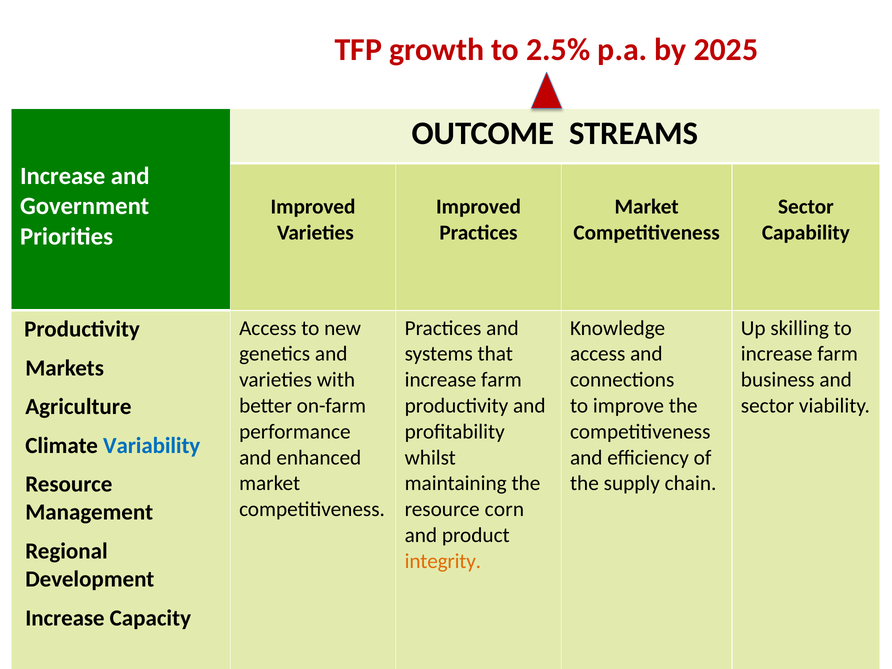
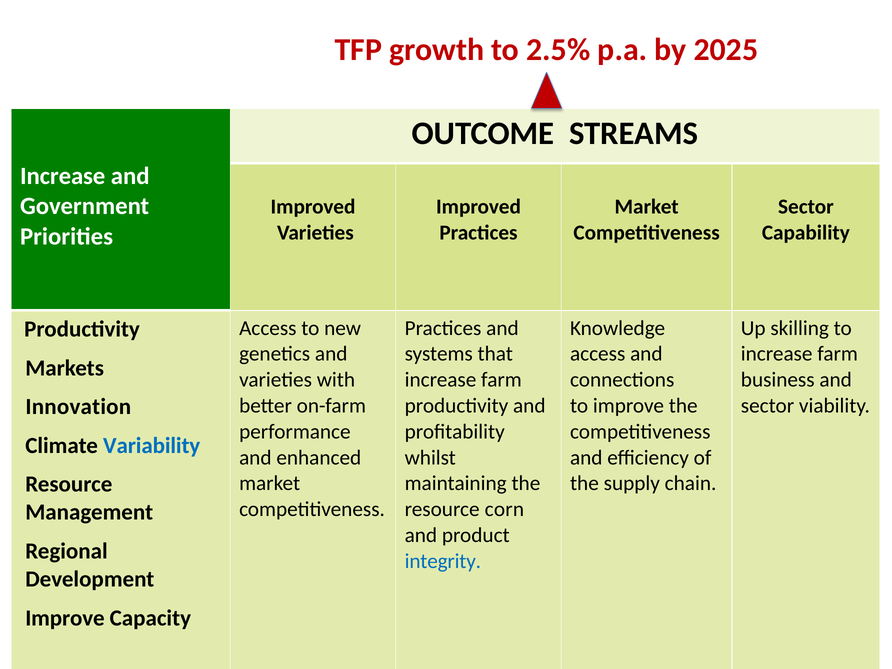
Agriculture: Agriculture -> Innovation
integrity colour: orange -> blue
Increase at (65, 618): Increase -> Improve
